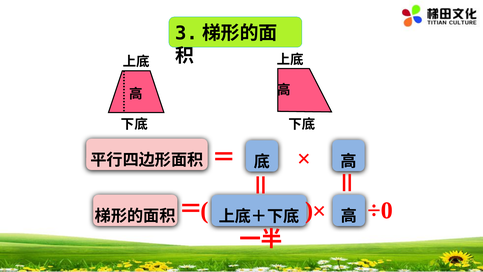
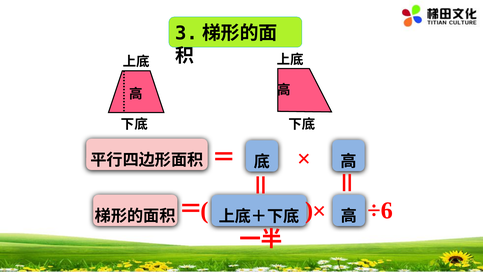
÷0: ÷0 -> ÷6
